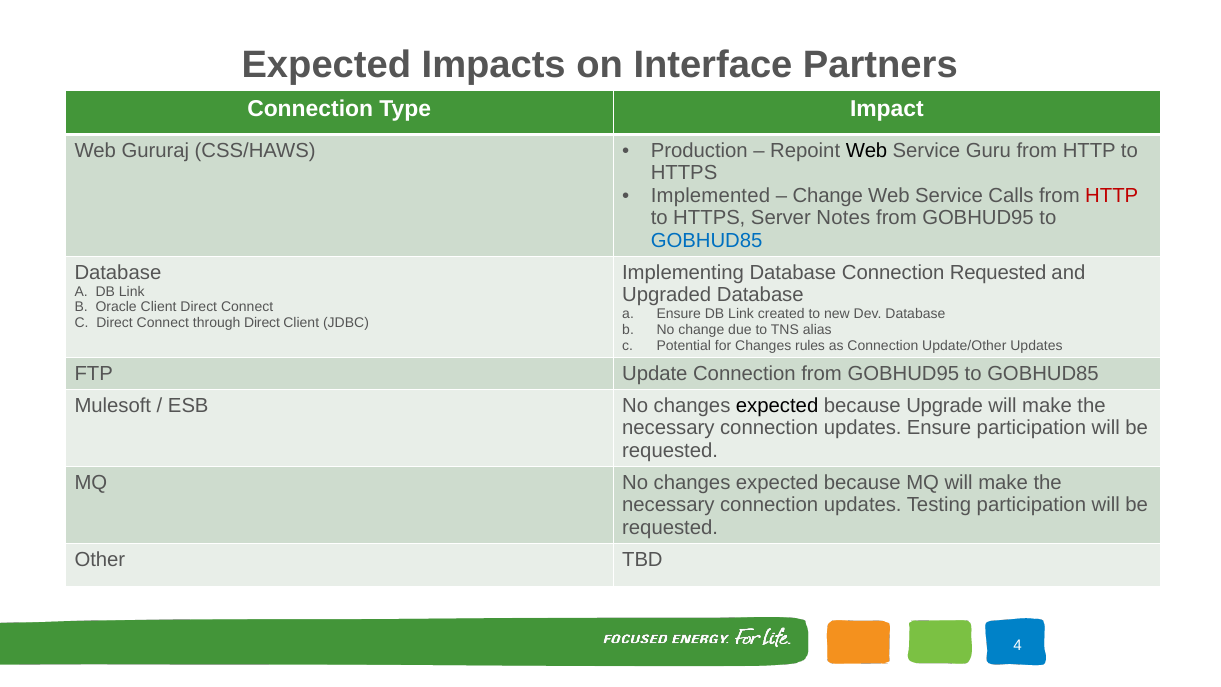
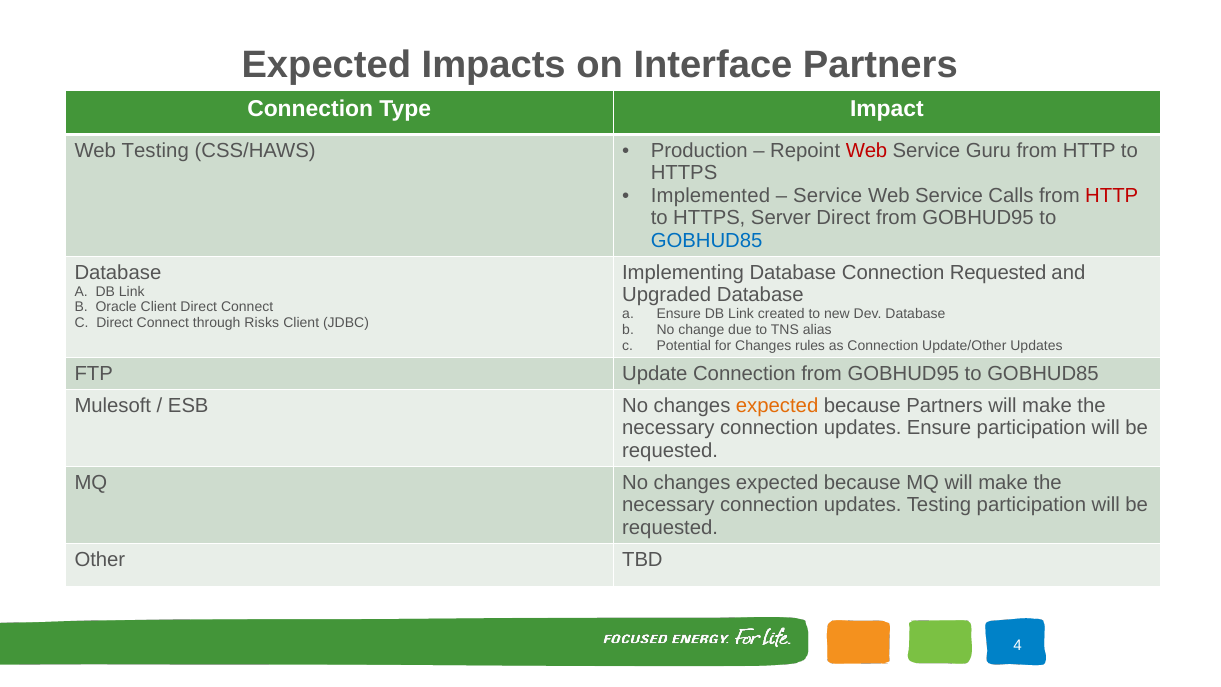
Web Gururaj: Gururaj -> Testing
Web at (867, 150) colour: black -> red
Change at (828, 196): Change -> Service
Server Notes: Notes -> Direct
through Direct: Direct -> Risks
expected at (777, 405) colour: black -> orange
because Upgrade: Upgrade -> Partners
